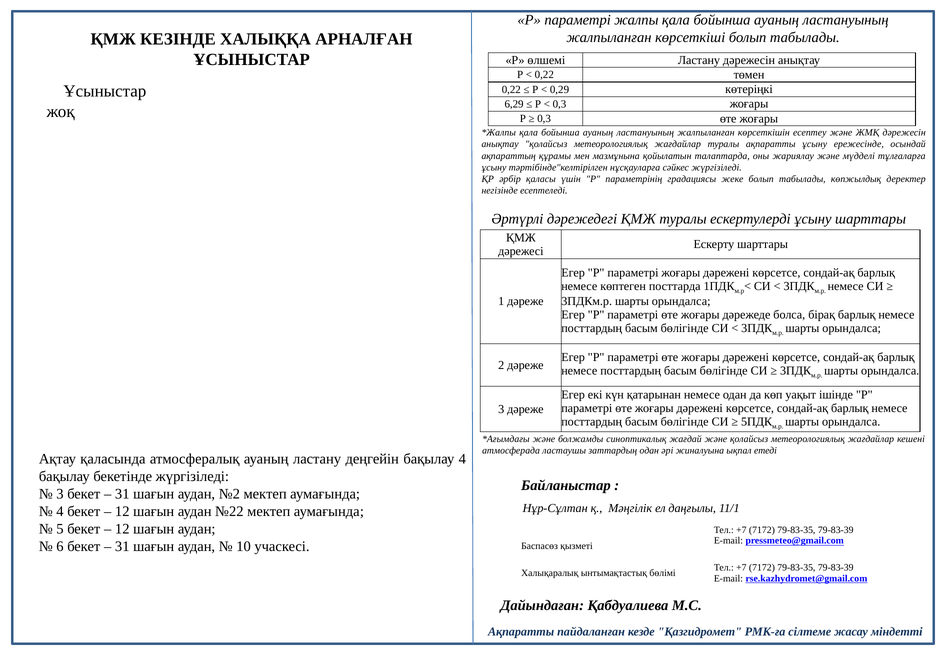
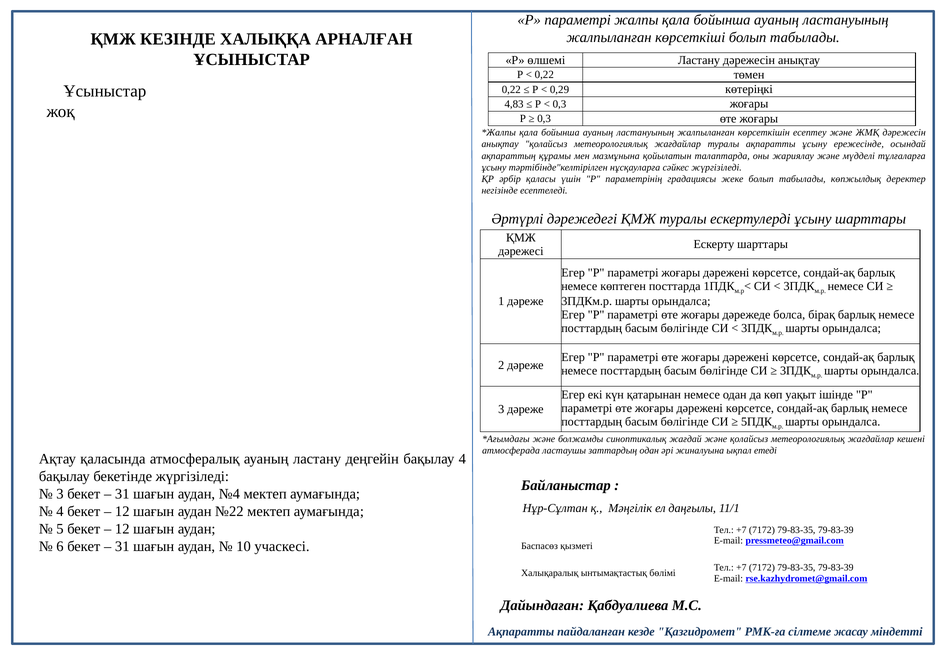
6,29: 6,29 -> 4,83
№2: №2 -> №4
